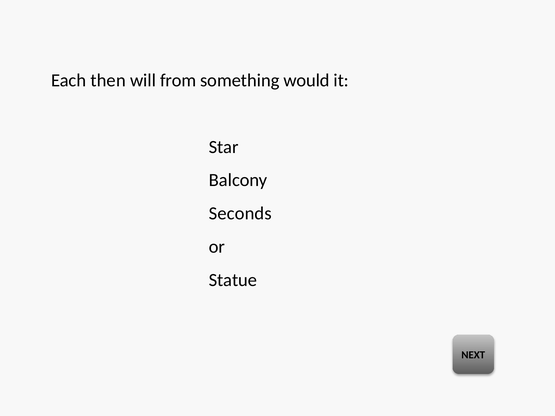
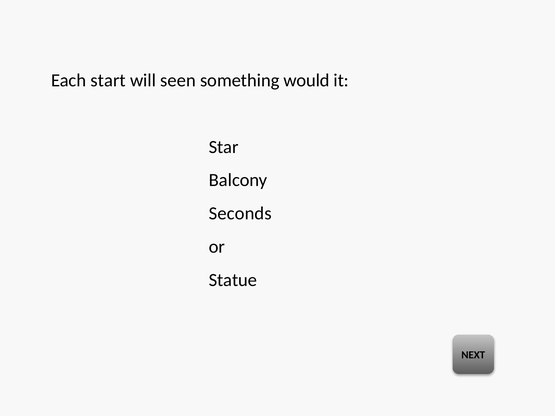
then: then -> start
from: from -> seen
